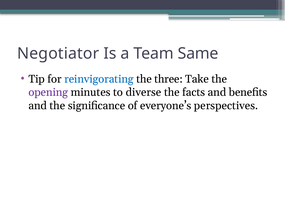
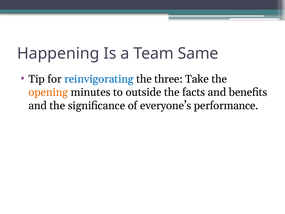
Negotiator: Negotiator -> Happening
opening colour: purple -> orange
diverse: diverse -> outside
perspectives: perspectives -> performance
